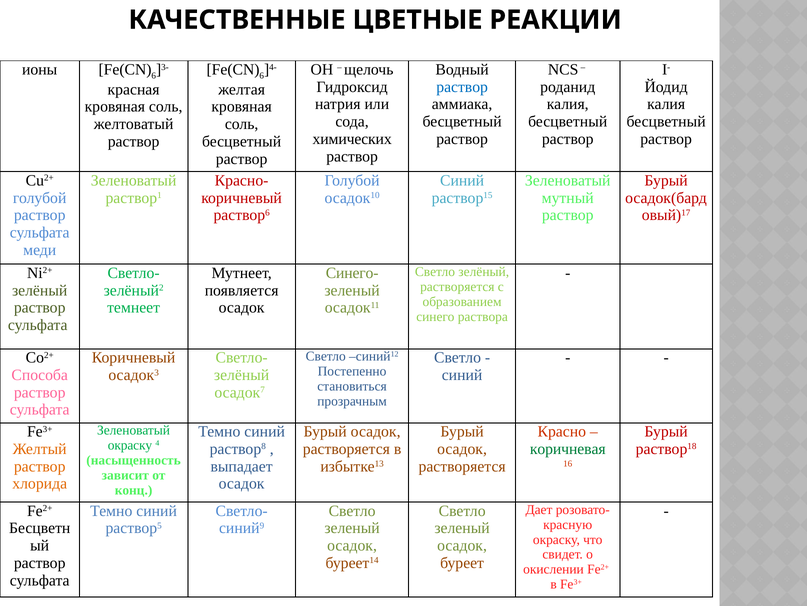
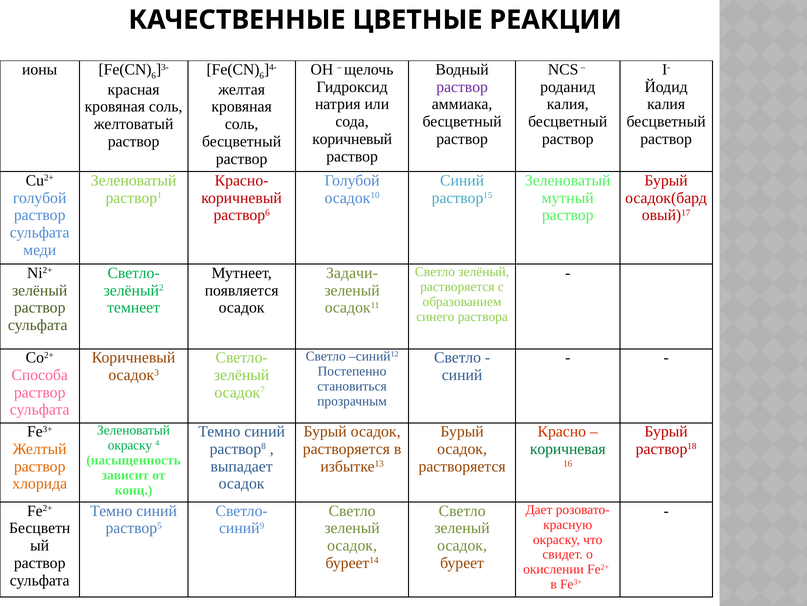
раствор at (462, 87) colour: blue -> purple
химических at (352, 139): химических -> коричневый
Синего-: Синего- -> Задачи-
